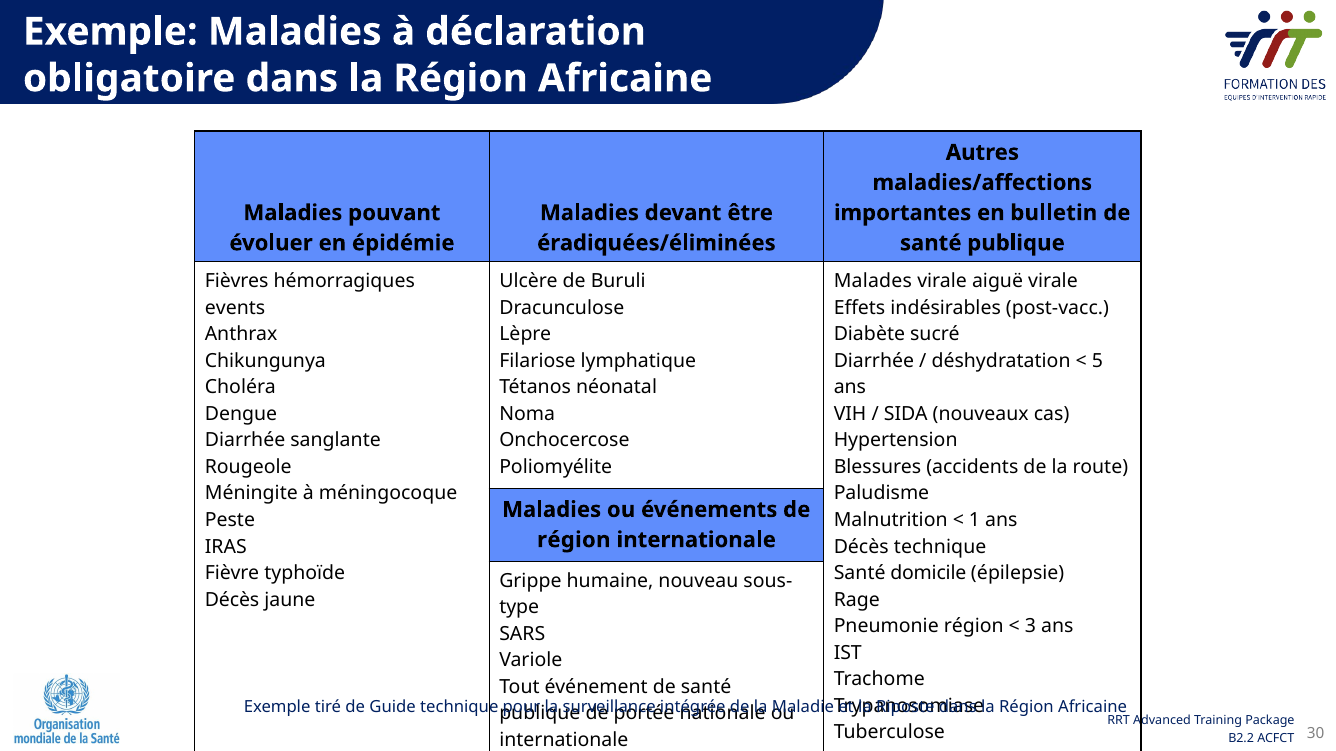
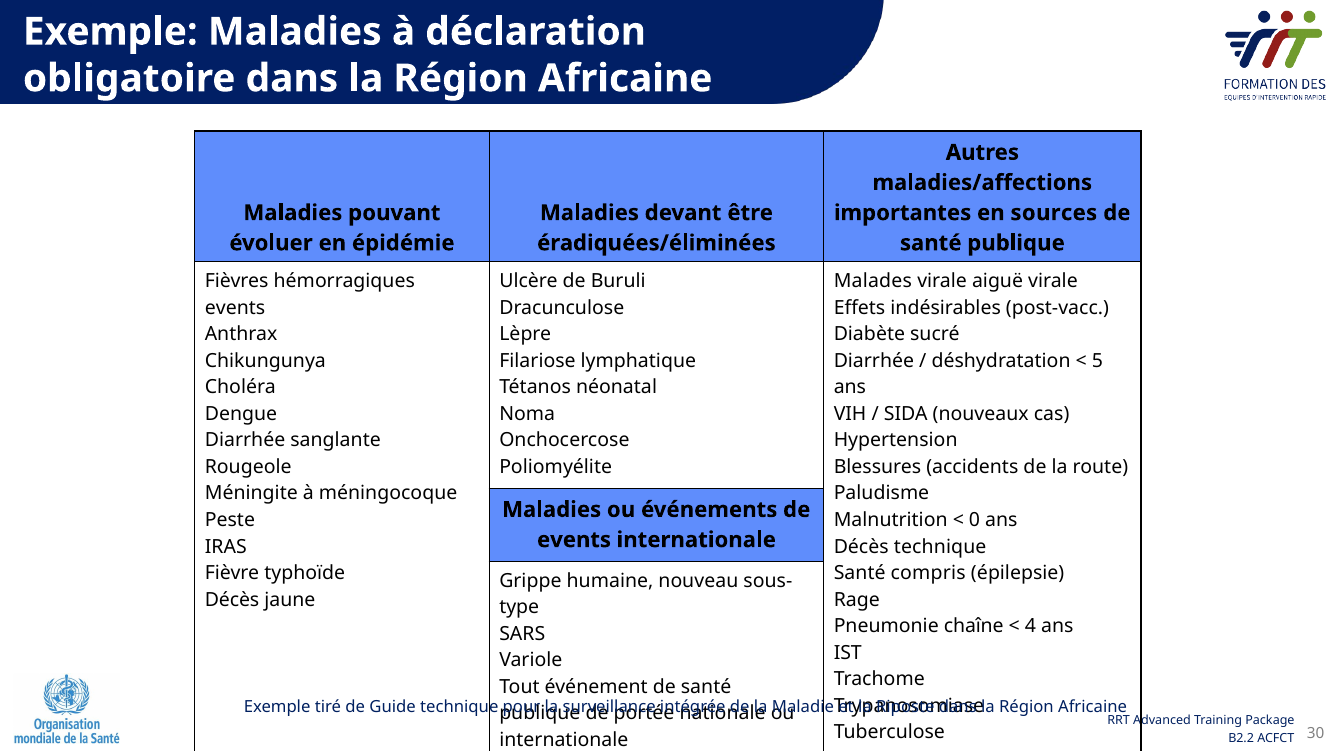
bulletin: bulletin -> sources
1: 1 -> 0
région at (574, 540): région -> events
domicile: domicile -> compris
Pneumonie région: région -> chaîne
3: 3 -> 4
